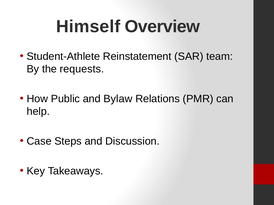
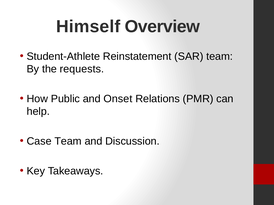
Bylaw: Bylaw -> Onset
Case Steps: Steps -> Team
